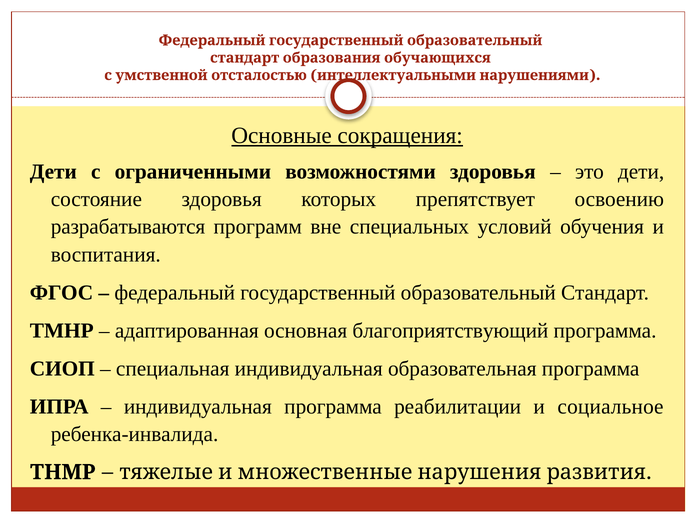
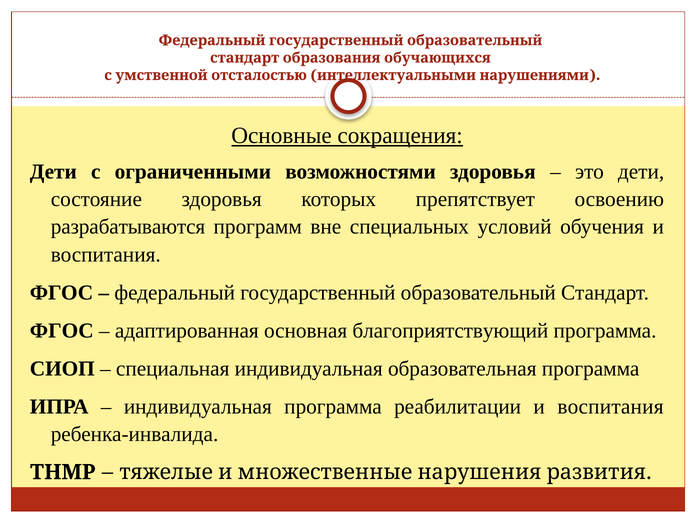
ТМНР at (62, 330): ТМНР -> ФГОС
реабилитации и социальное: социальное -> воспитания
